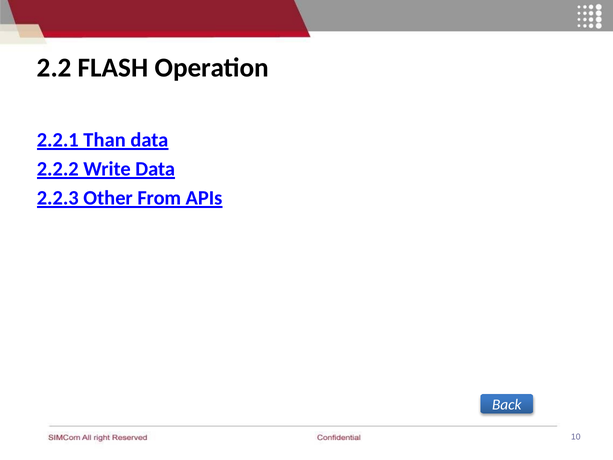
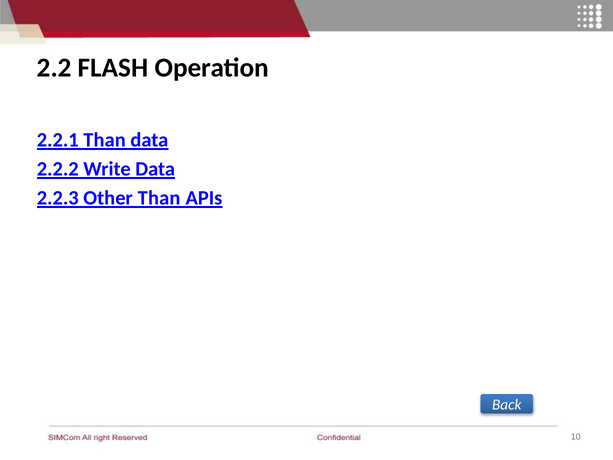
Other From: From -> Than
